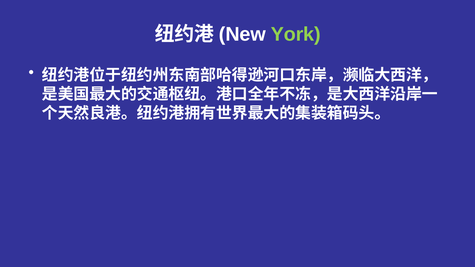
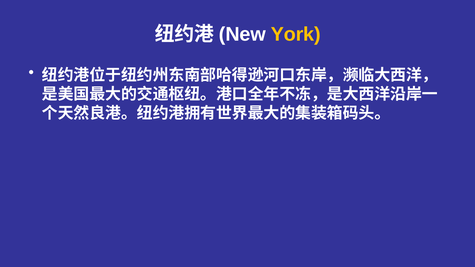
York colour: light green -> yellow
